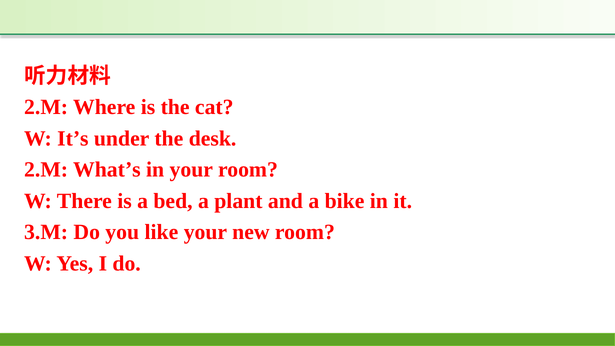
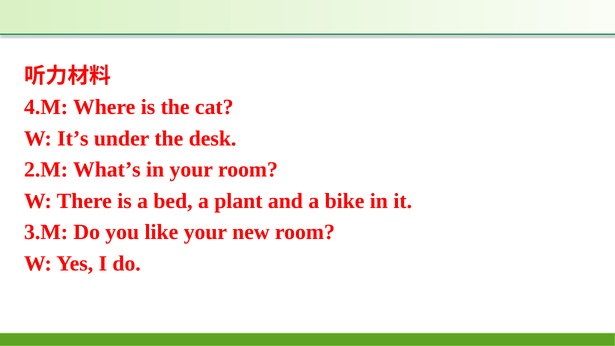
2.M at (46, 107): 2.M -> 4.M
